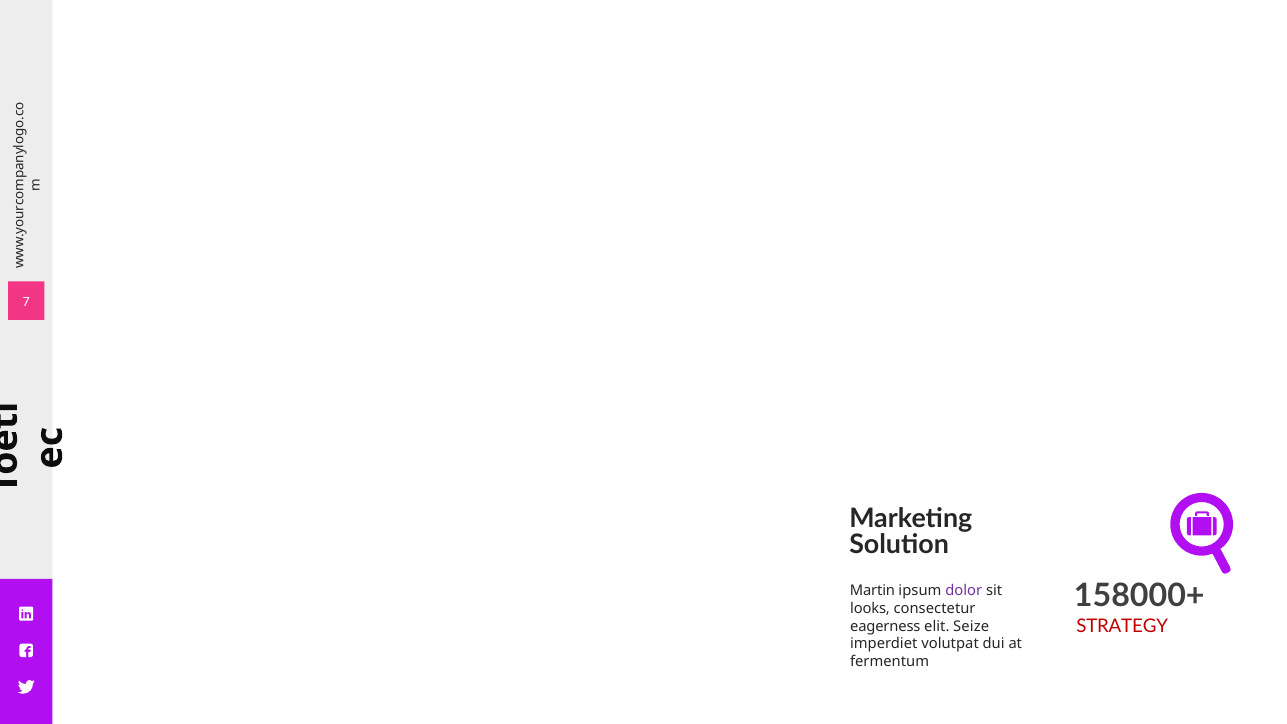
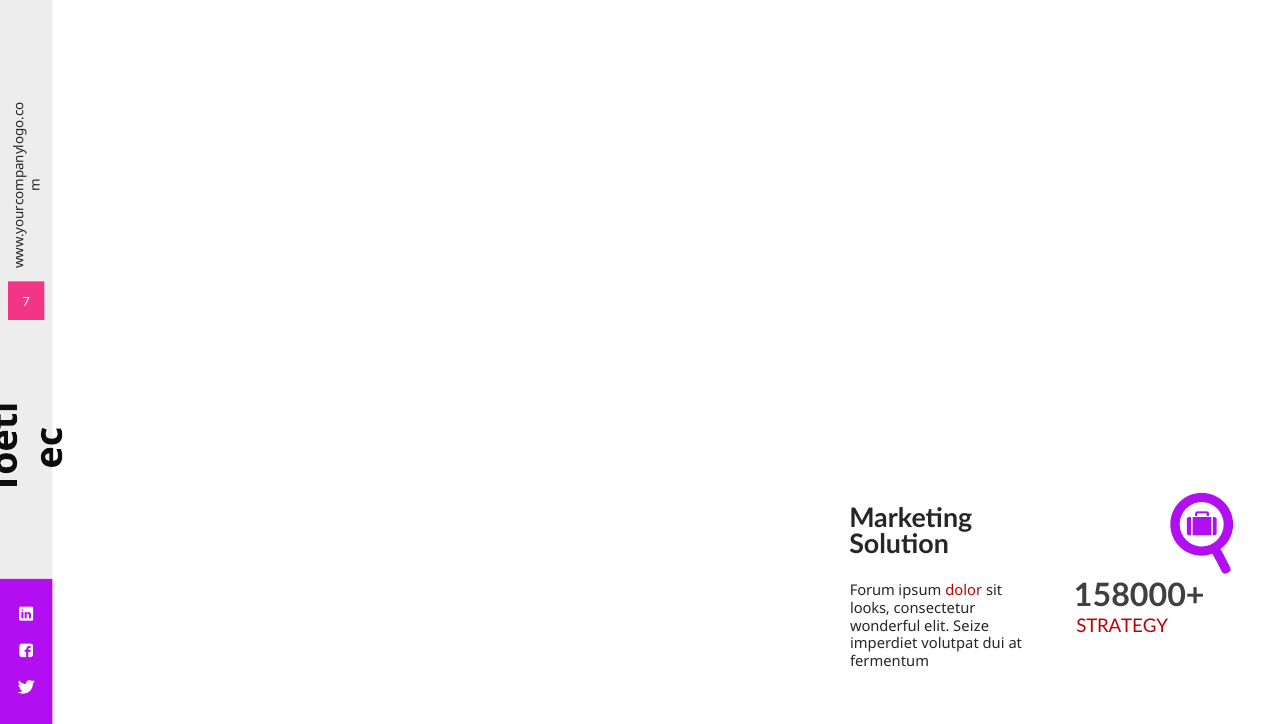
Martin: Martin -> Forum
dolor colour: purple -> red
eagerness: eagerness -> wonderful
